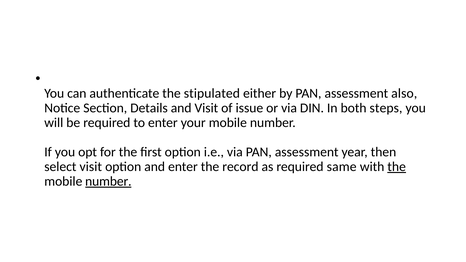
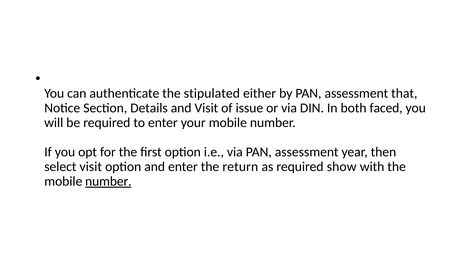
also: also -> that
steps: steps -> faced
record: record -> return
same: same -> show
the at (397, 167) underline: present -> none
